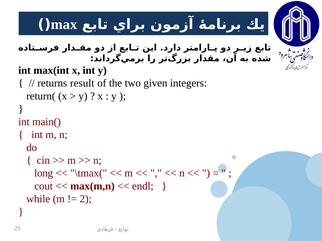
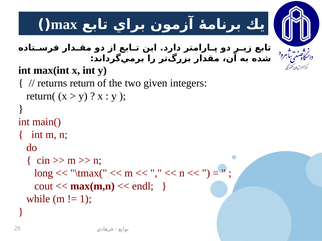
result: result -> return
2 at (86, 199): 2 -> 1
